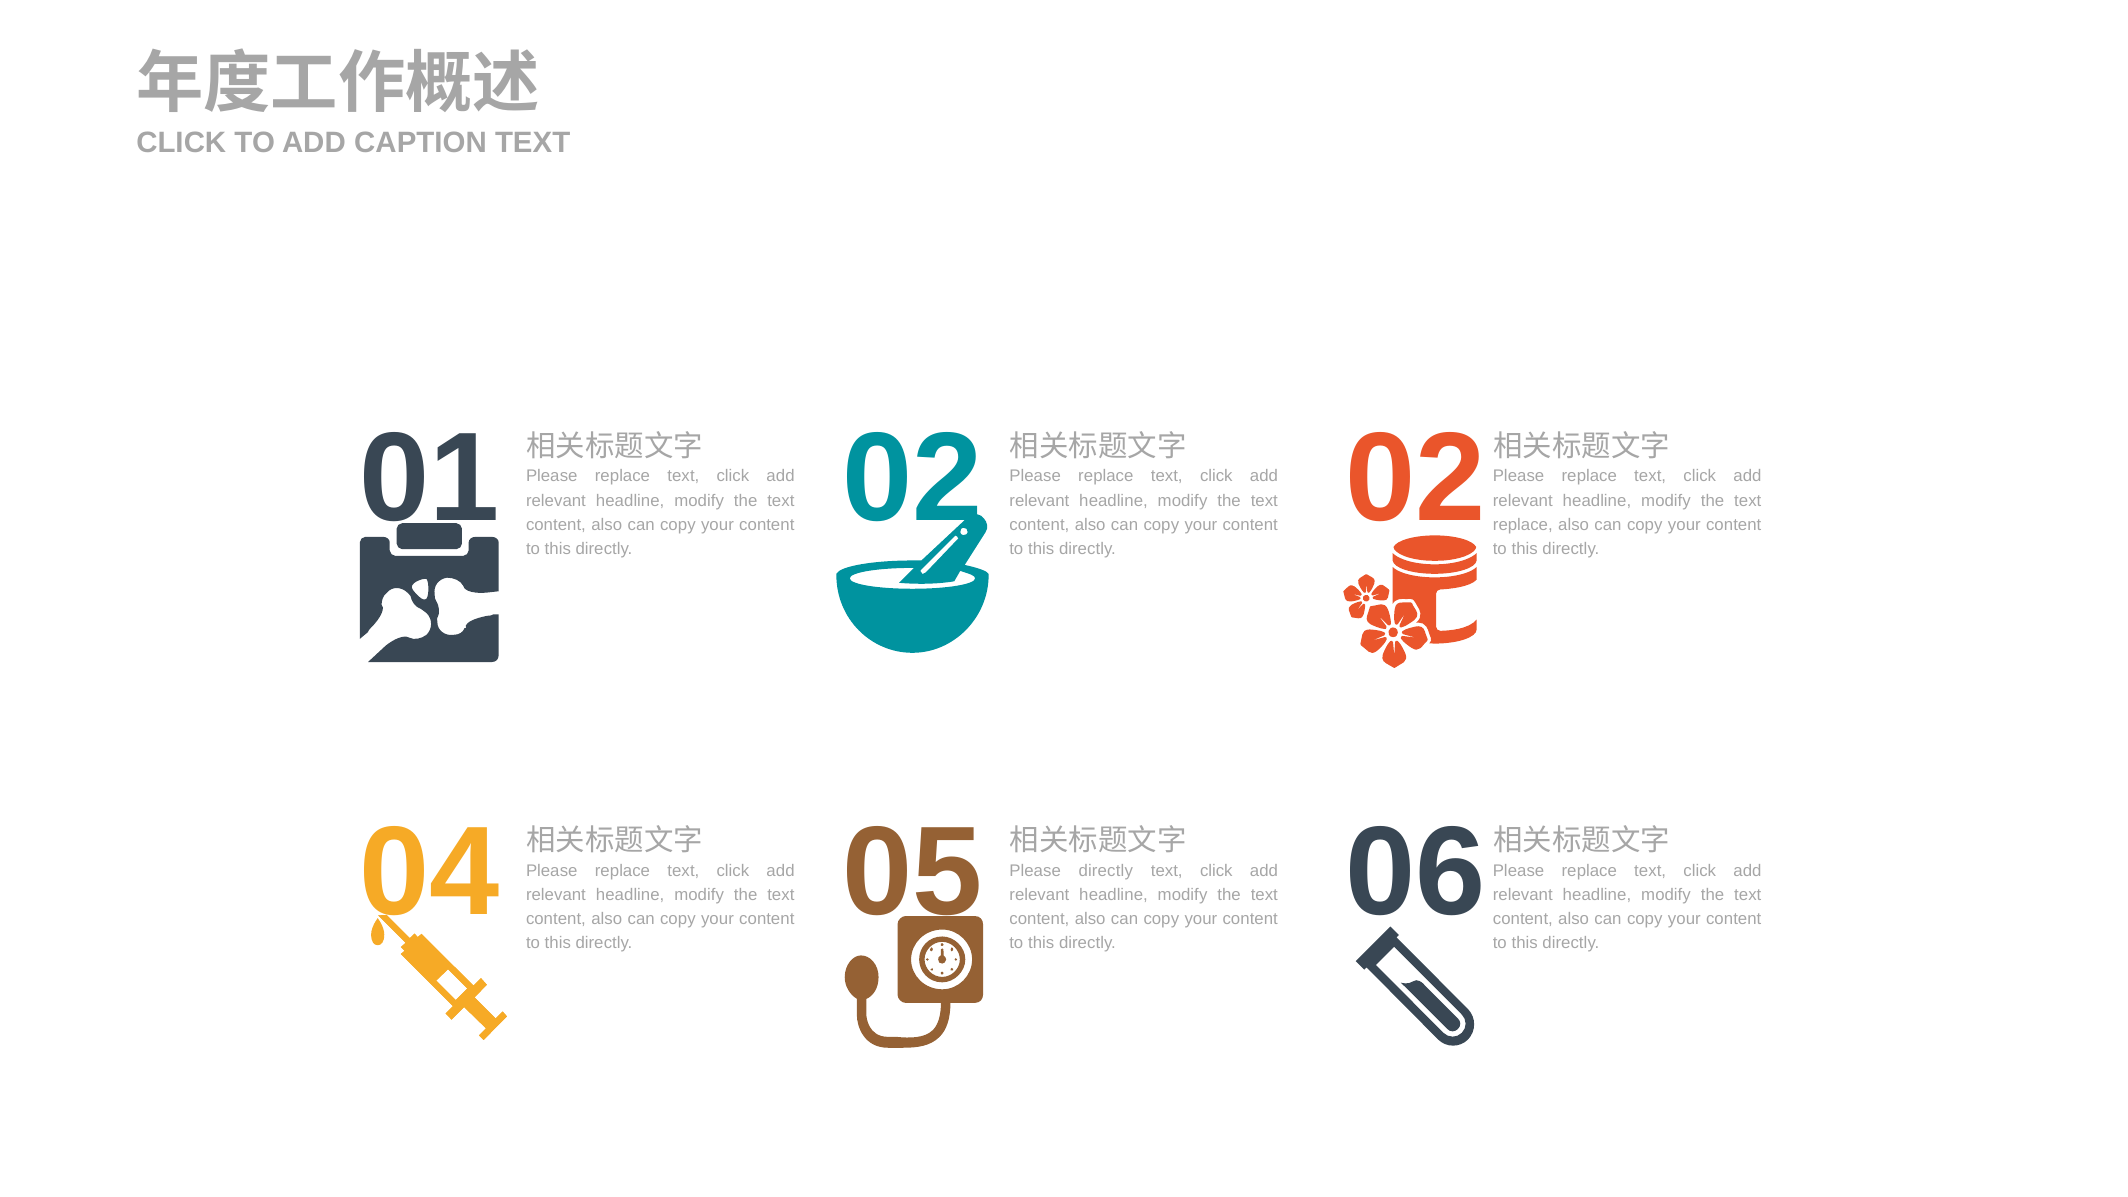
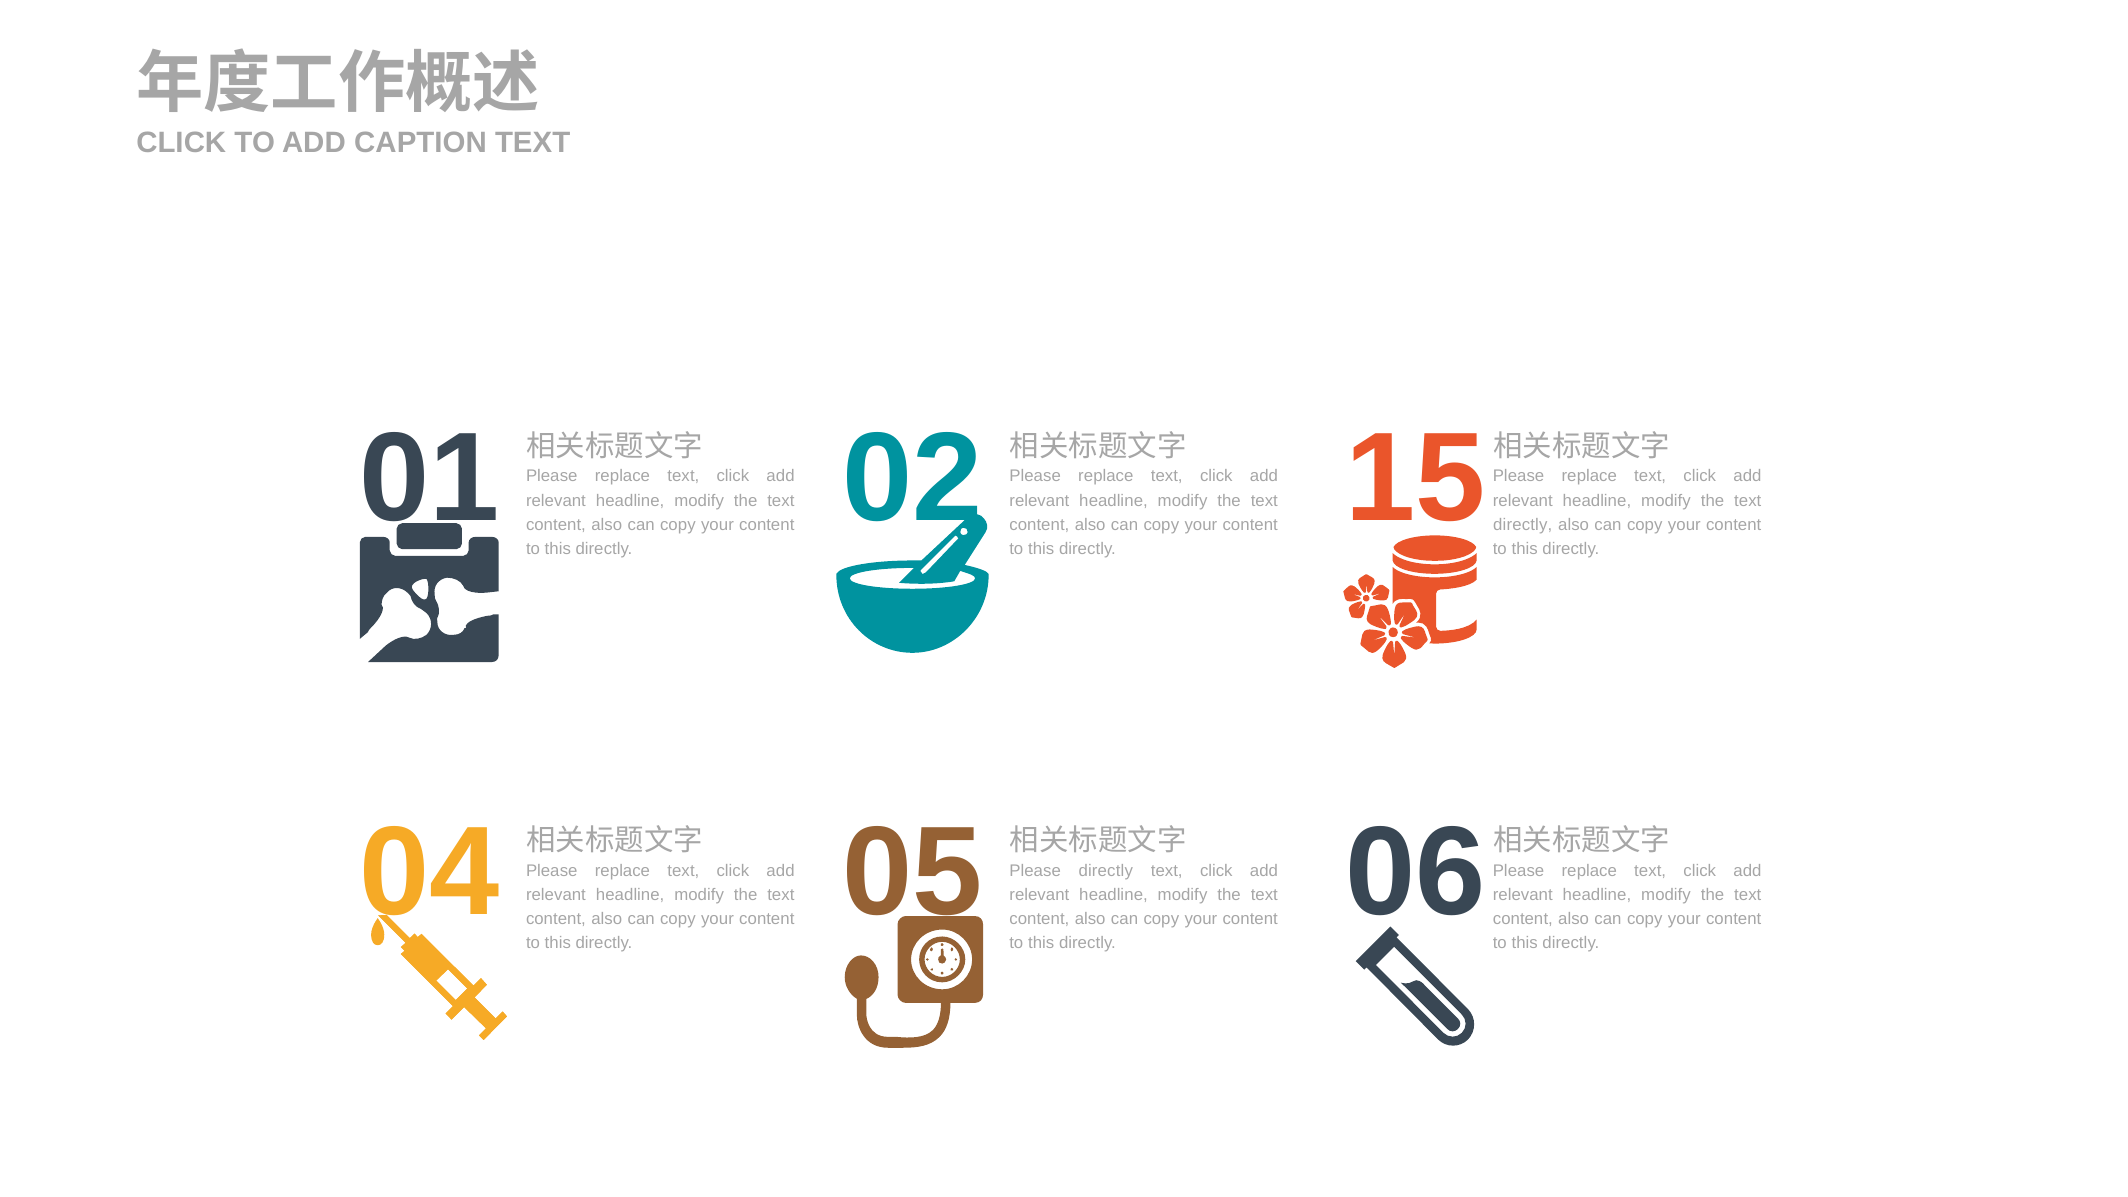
02 at (1416, 479): 02 -> 15
replace at (1523, 525): replace -> directly
